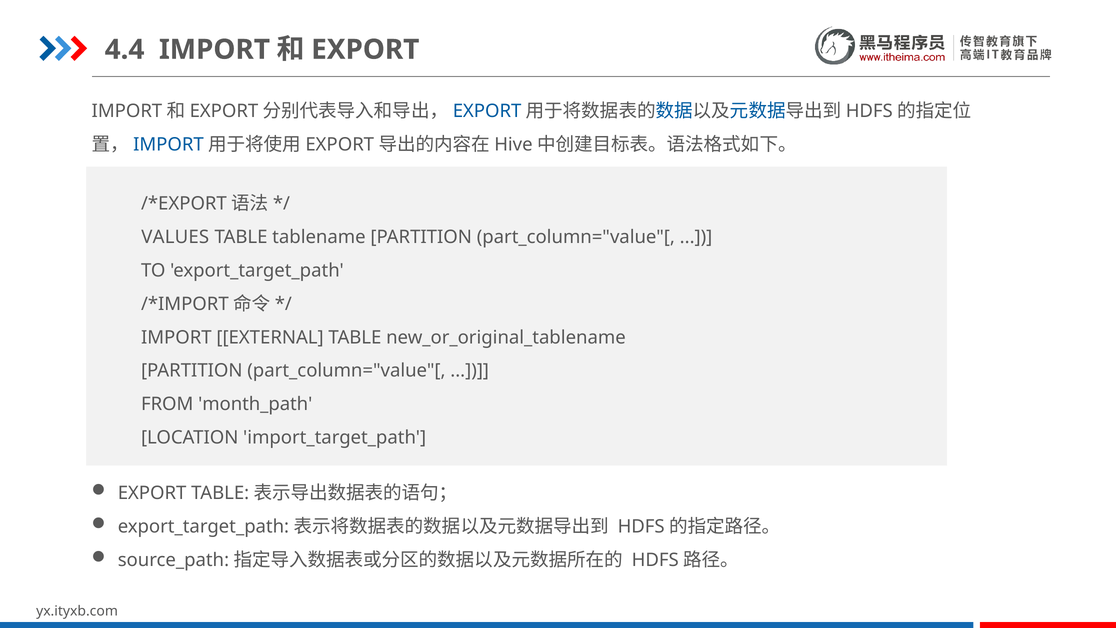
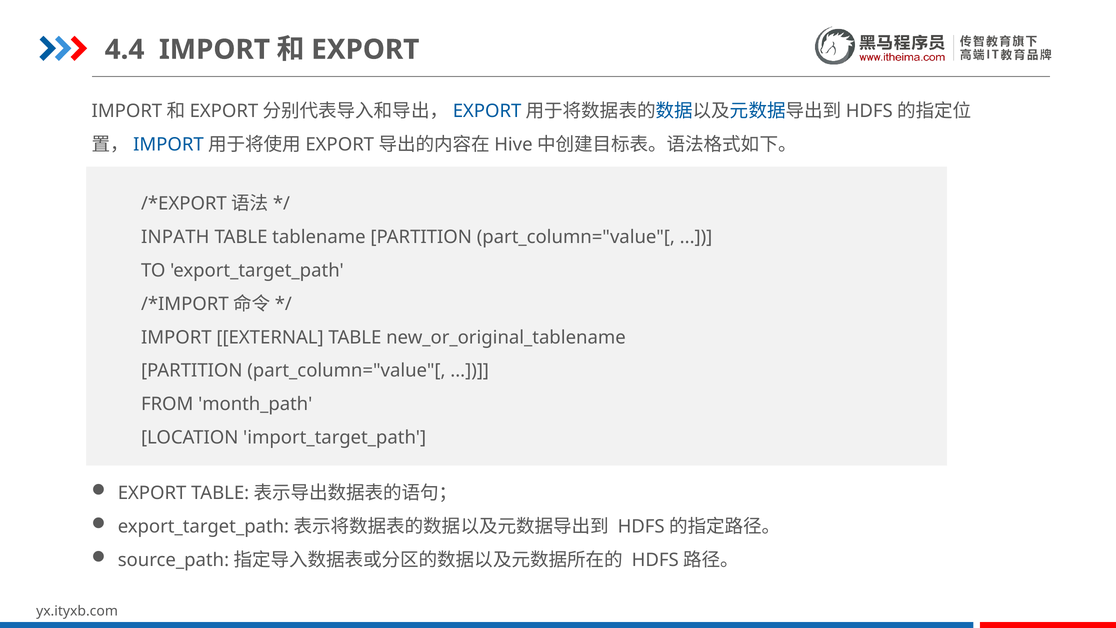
VALUES: VALUES -> INPATH
